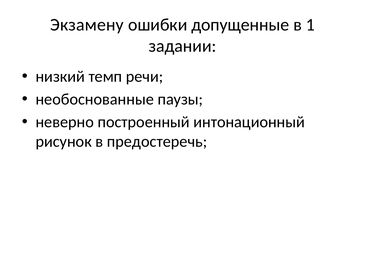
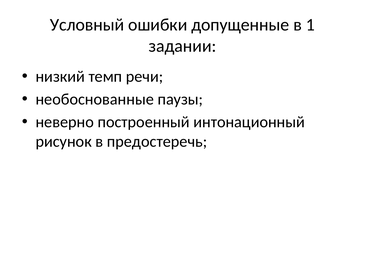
Экзамену: Экзамену -> Условный
